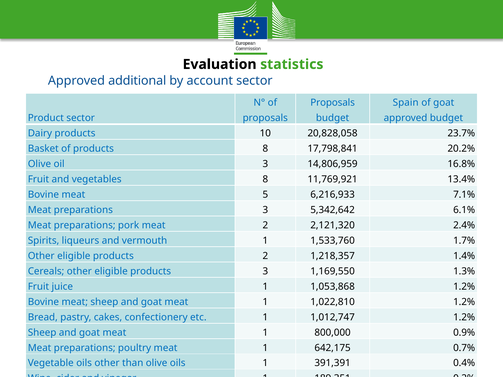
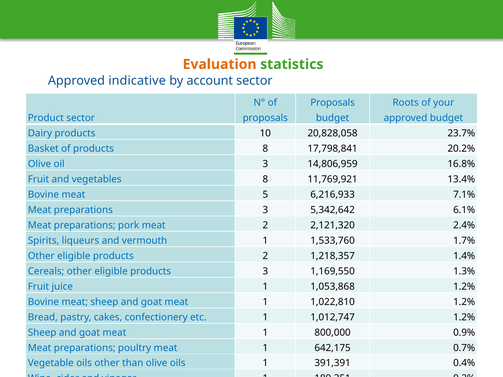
Evaluation colour: black -> orange
additional: additional -> indicative
Spain: Spain -> Roots
of goat: goat -> your
